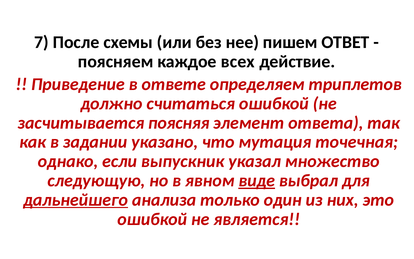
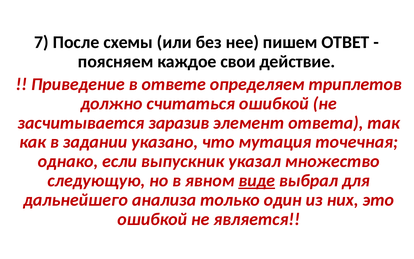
всех: всех -> свои
поясняя: поясняя -> заразив
дальнейшего underline: present -> none
